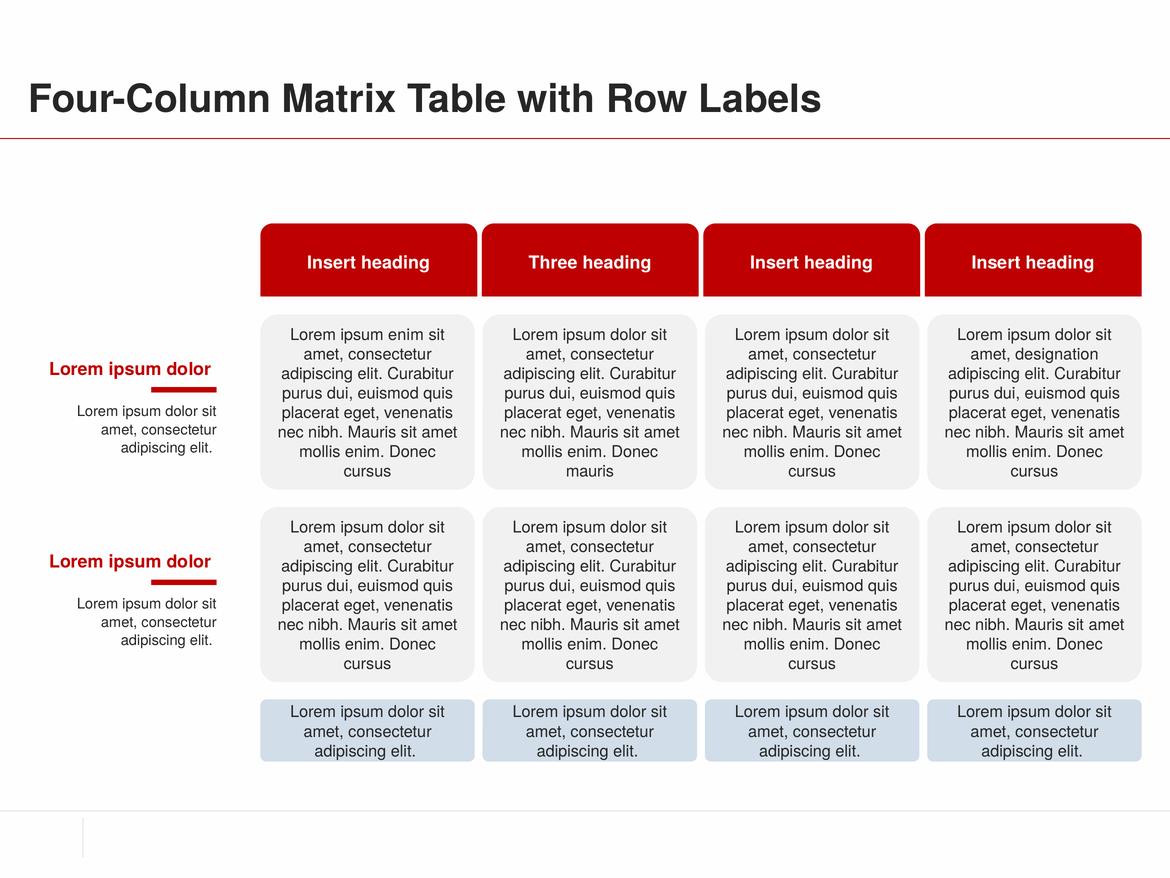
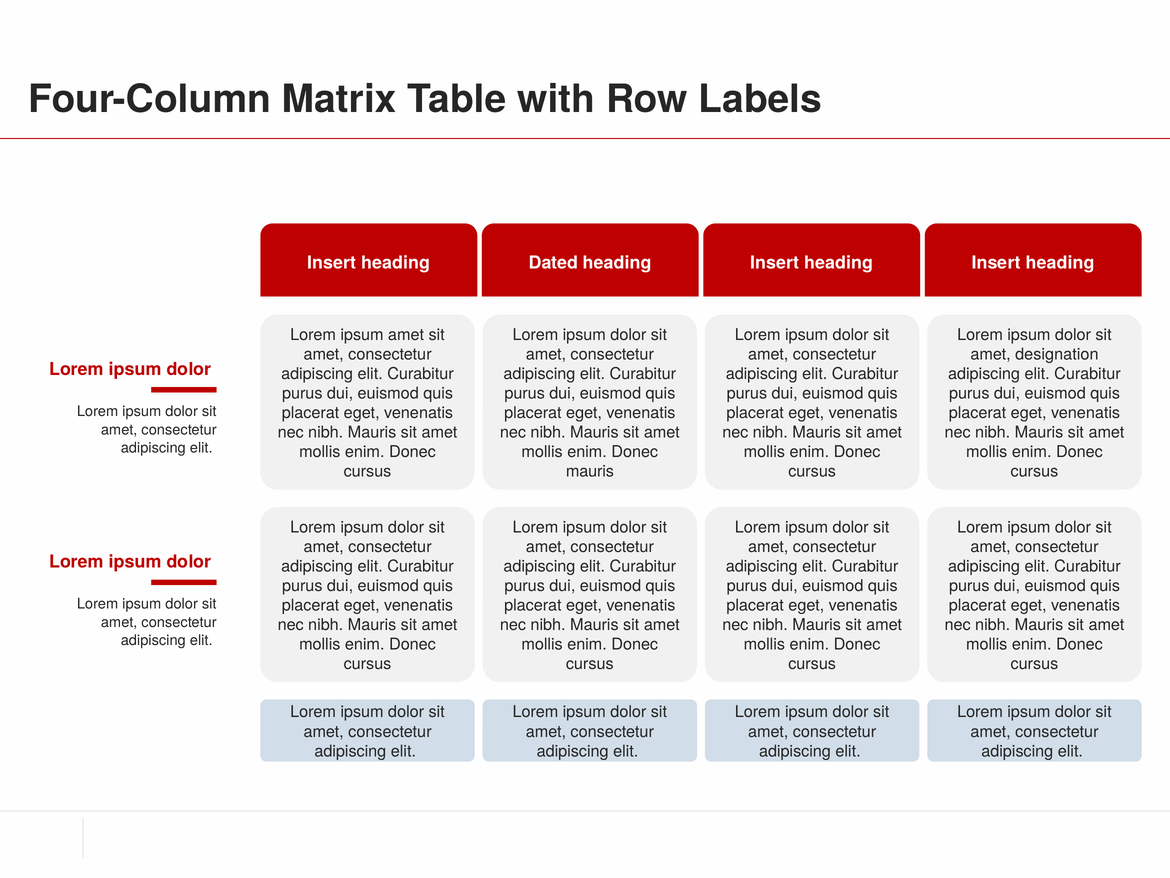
Three: Three -> Dated
ipsum enim: enim -> amet
